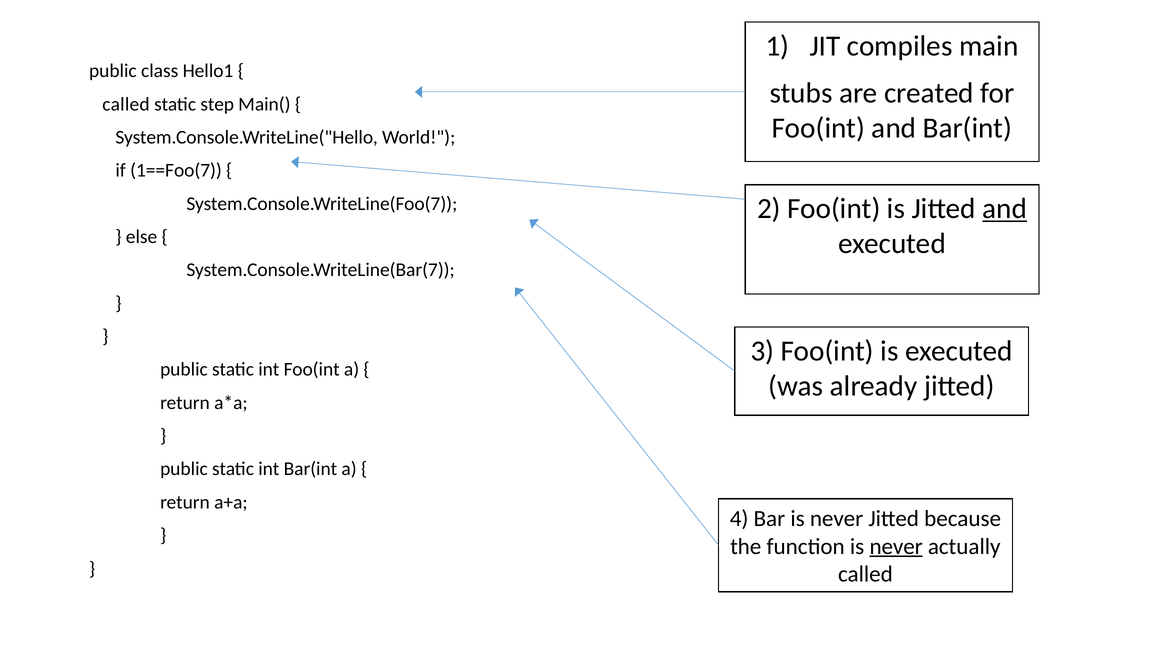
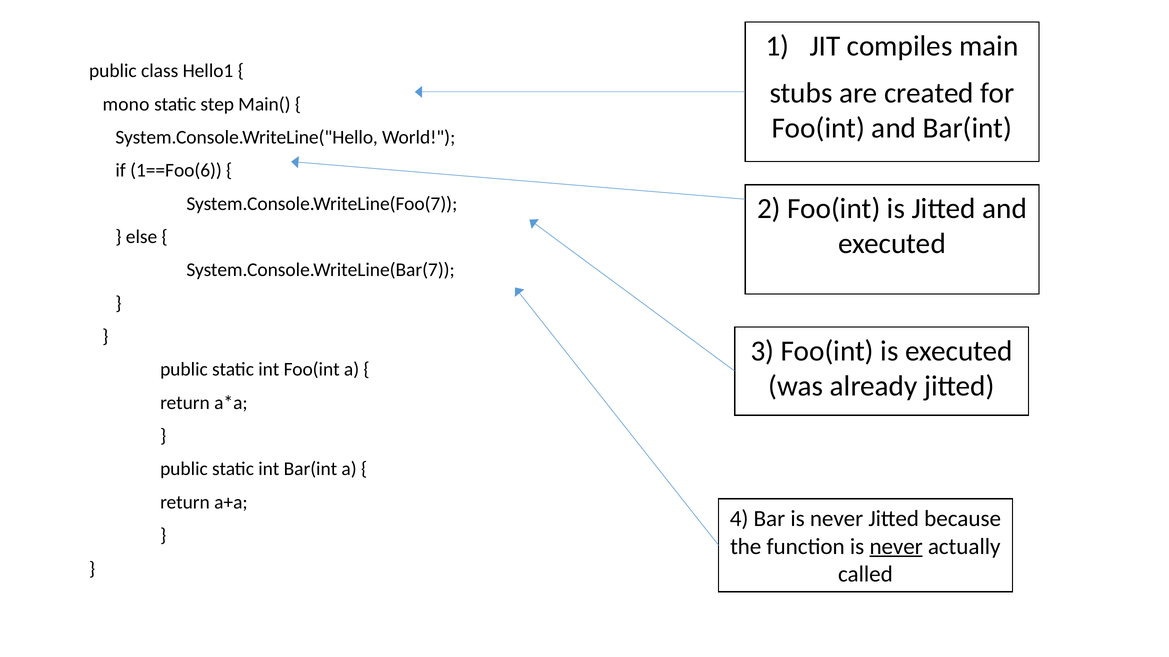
called at (126, 104): called -> mono
1==Foo(7: 1==Foo(7 -> 1==Foo(6
and at (1005, 209) underline: present -> none
